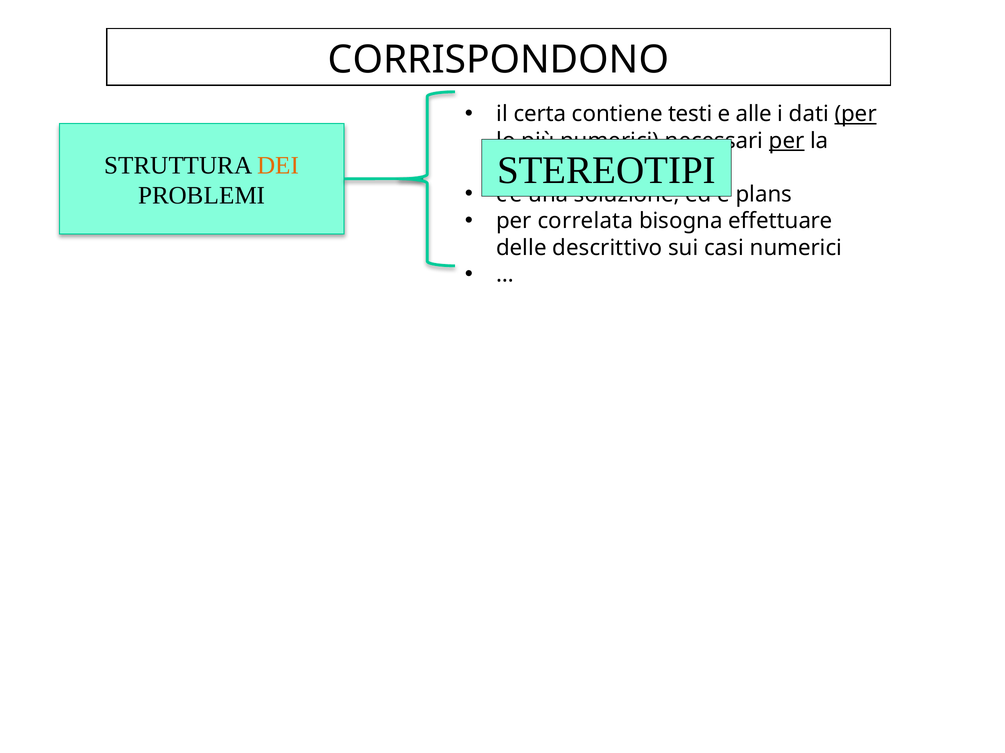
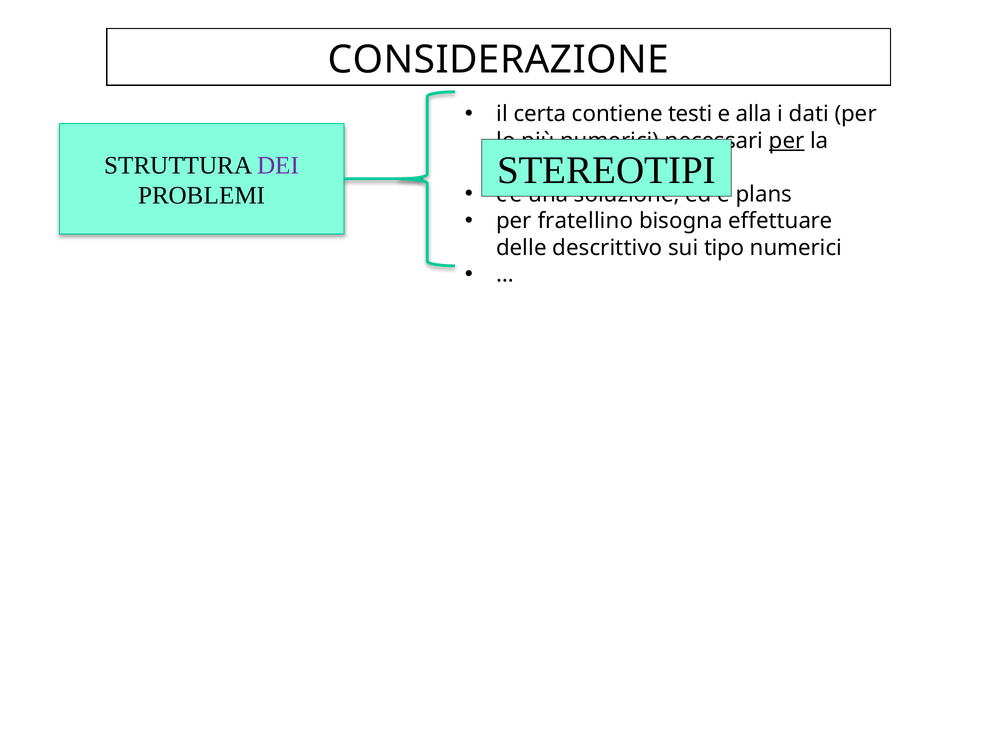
CORRISPONDONO: CORRISPONDONO -> CONSIDERAZIONE
alle: alle -> alla
per at (856, 114) underline: present -> none
DEI colour: orange -> purple
correlata: correlata -> fratellino
casi: casi -> tipo
